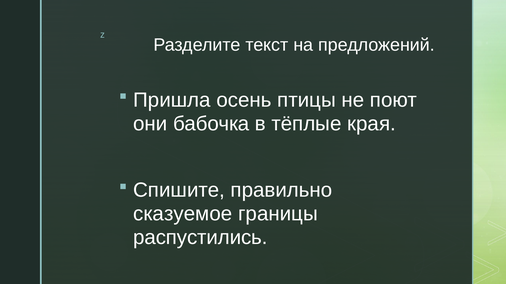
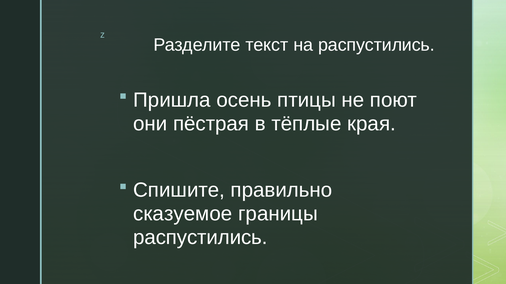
на предложений: предложений -> распустились
бабочка: бабочка -> пёстрая
